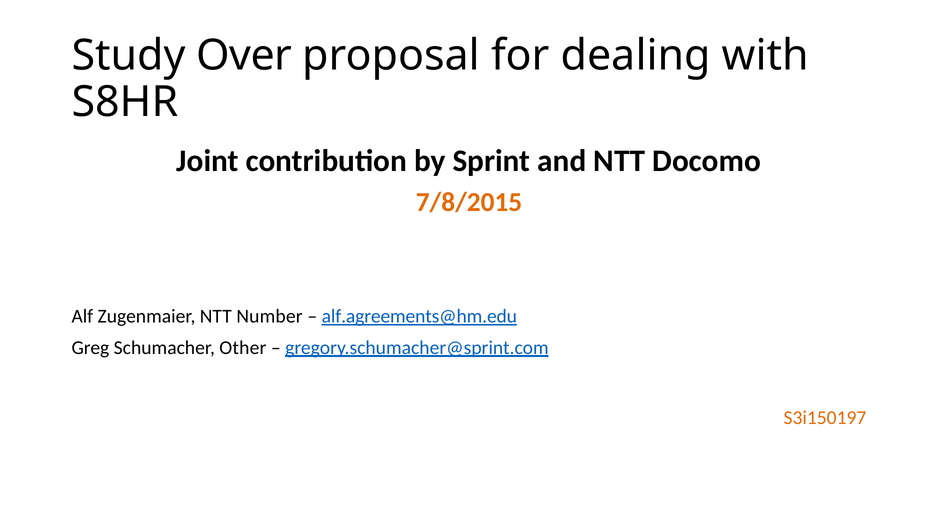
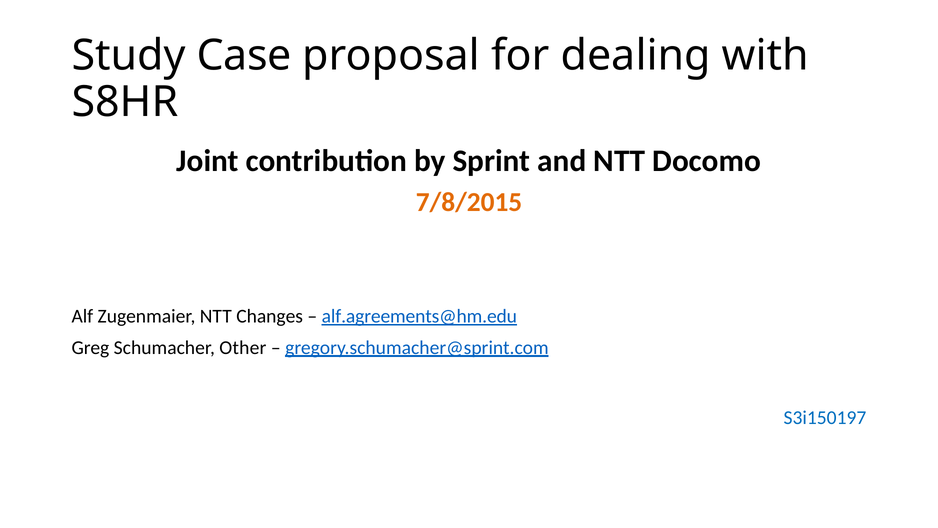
Over: Over -> Case
Number: Number -> Changes
S3i150197 colour: orange -> blue
